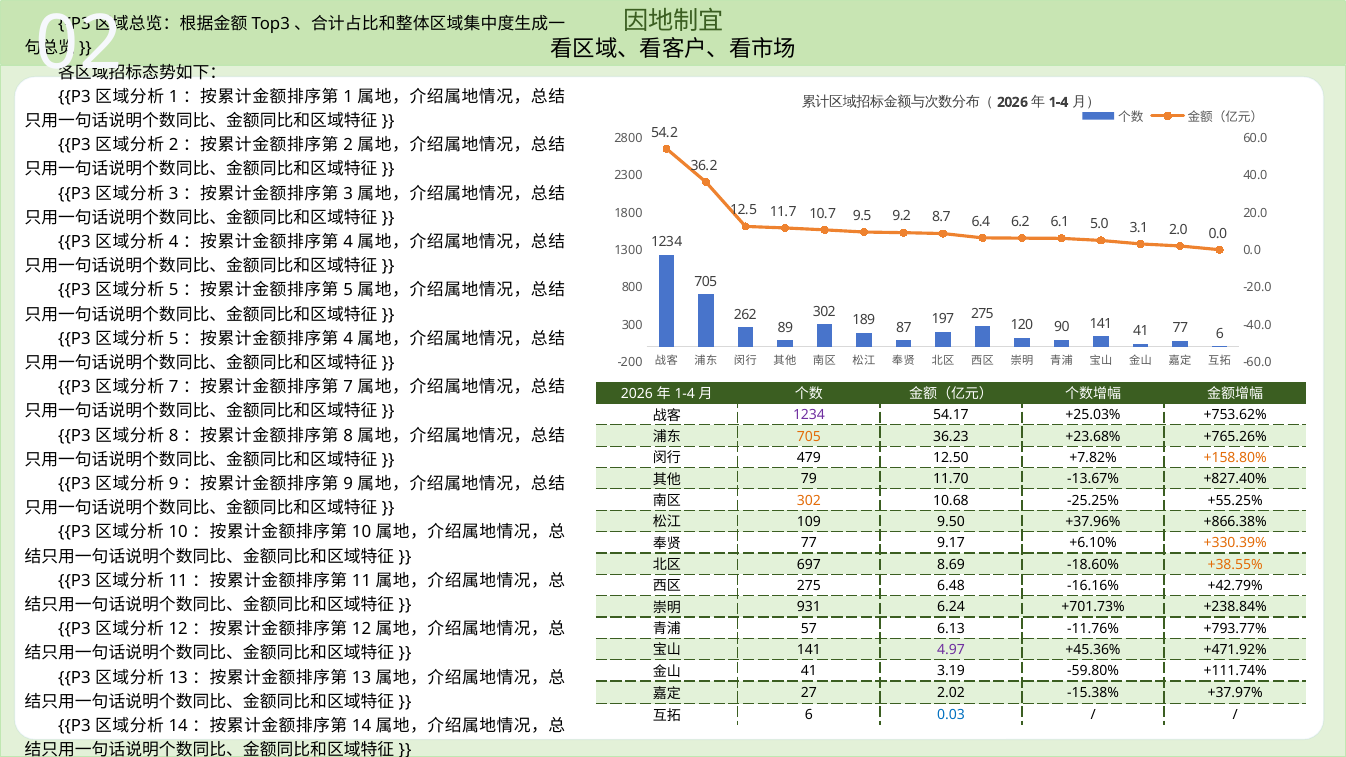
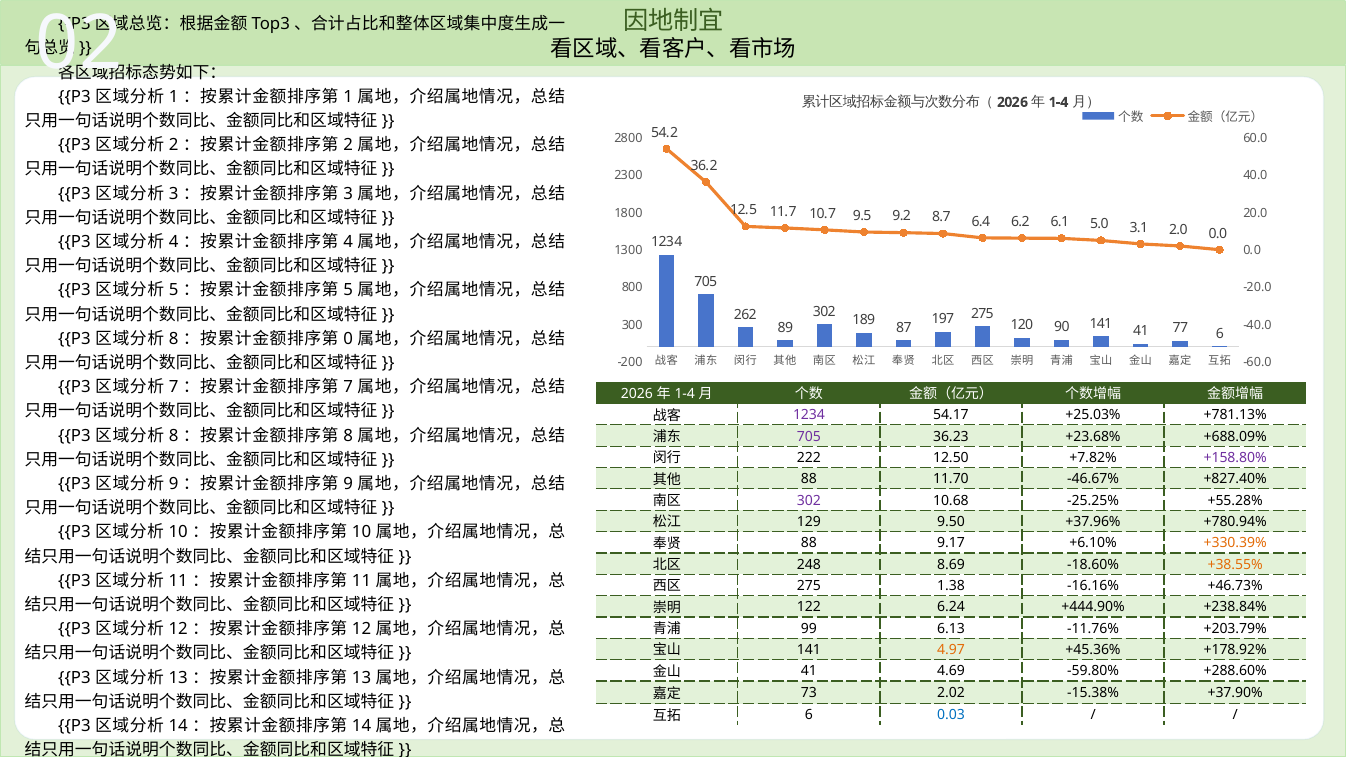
5 at (174, 339): 5 -> 8
4 at (348, 339): 4 -> 0
+753.62%: +753.62% -> +781.13%
705 at (809, 436) colour: orange -> purple
+765.26%: +765.26% -> +688.09%
479: 479 -> 222
+158.80% colour: orange -> purple
79 at (809, 479): 79 -> 88
-13.67%: -13.67% -> -46.67%
302 at (809, 500) colour: orange -> purple
+55.25%: +55.25% -> +55.28%
109: 109 -> 129
+866.38%: +866.38% -> +780.94%
77 at (809, 543): 77 -> 88
697: 697 -> 248
6.48: 6.48 -> 1.38
+42.79%: +42.79% -> +46.73%
931: 931 -> 122
+701.73%: +701.73% -> +444.90%
57: 57 -> 99
+793.77%: +793.77% -> +203.79%
4.97 colour: purple -> orange
+471.92%: +471.92% -> +178.92%
3.19: 3.19 -> 4.69
+111.74%: +111.74% -> +288.60%
27: 27 -> 73
+37.97%: +37.97% -> +37.90%
